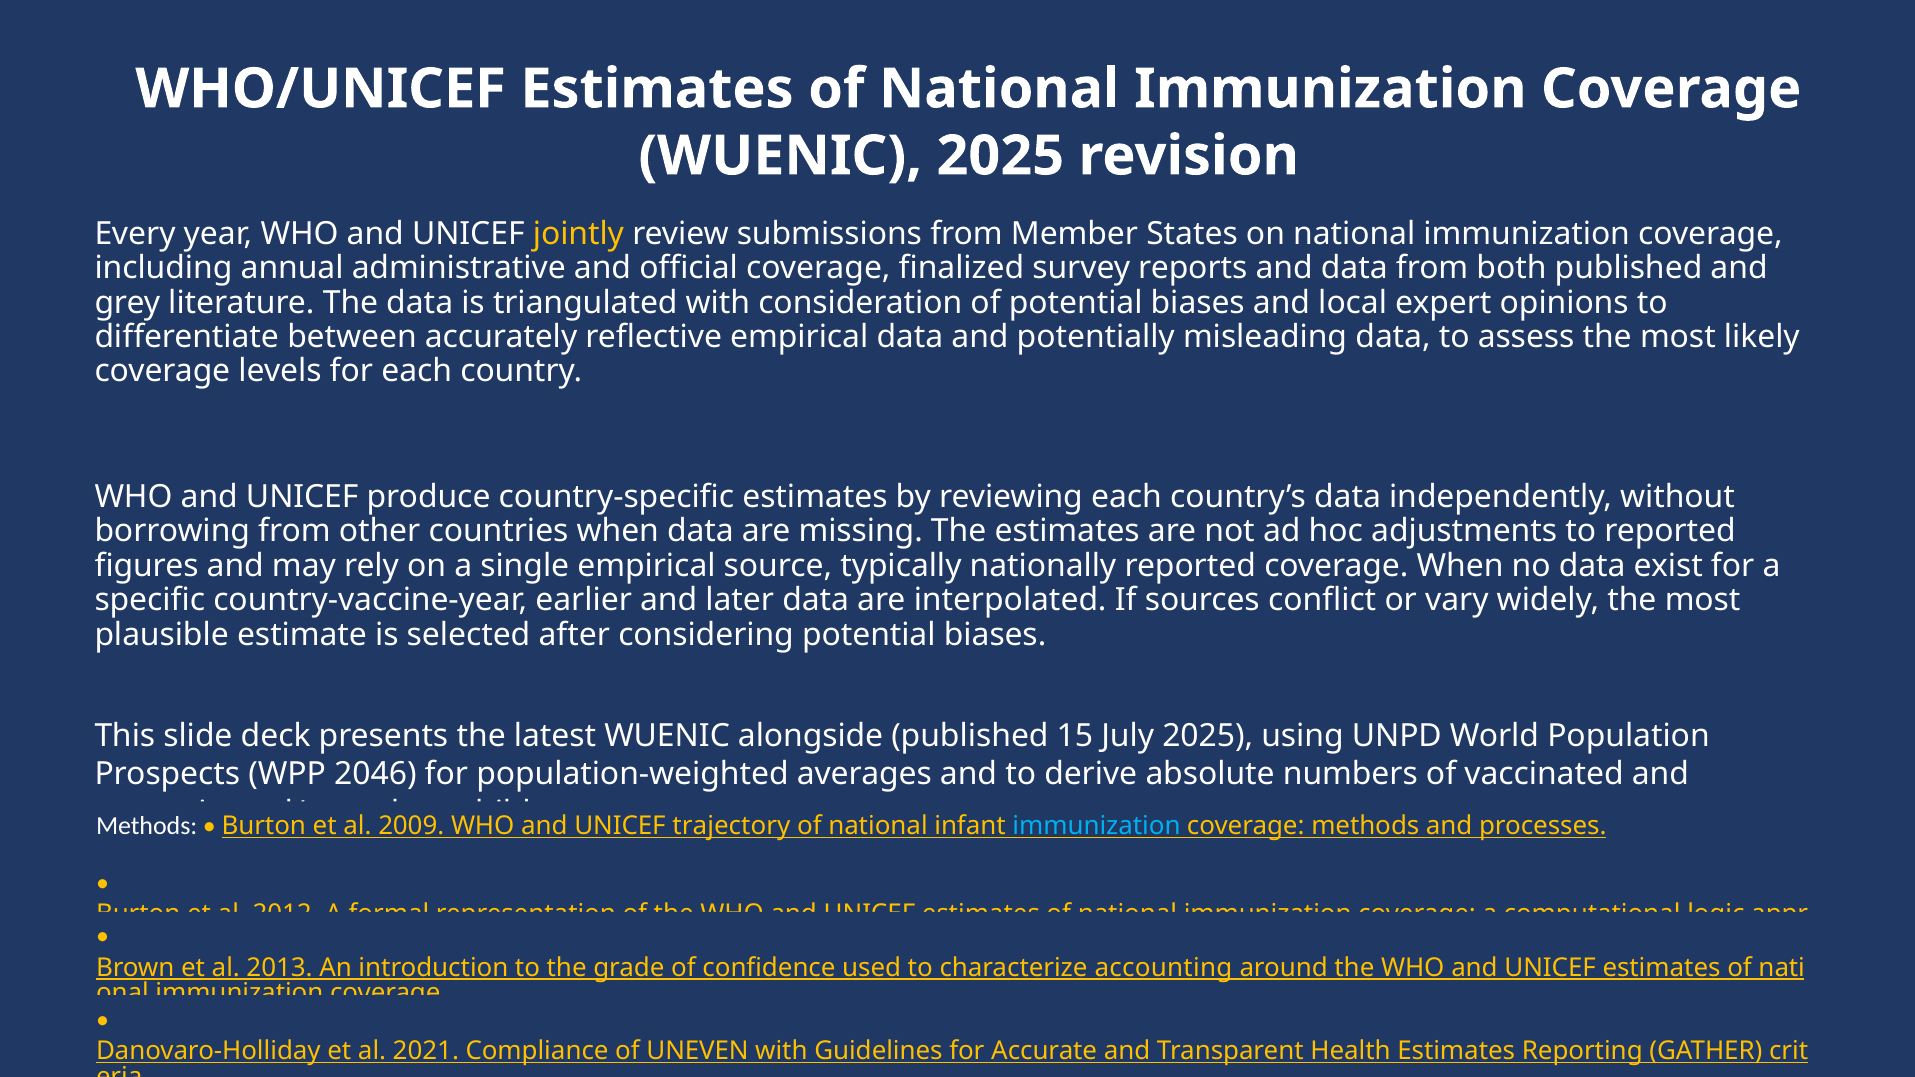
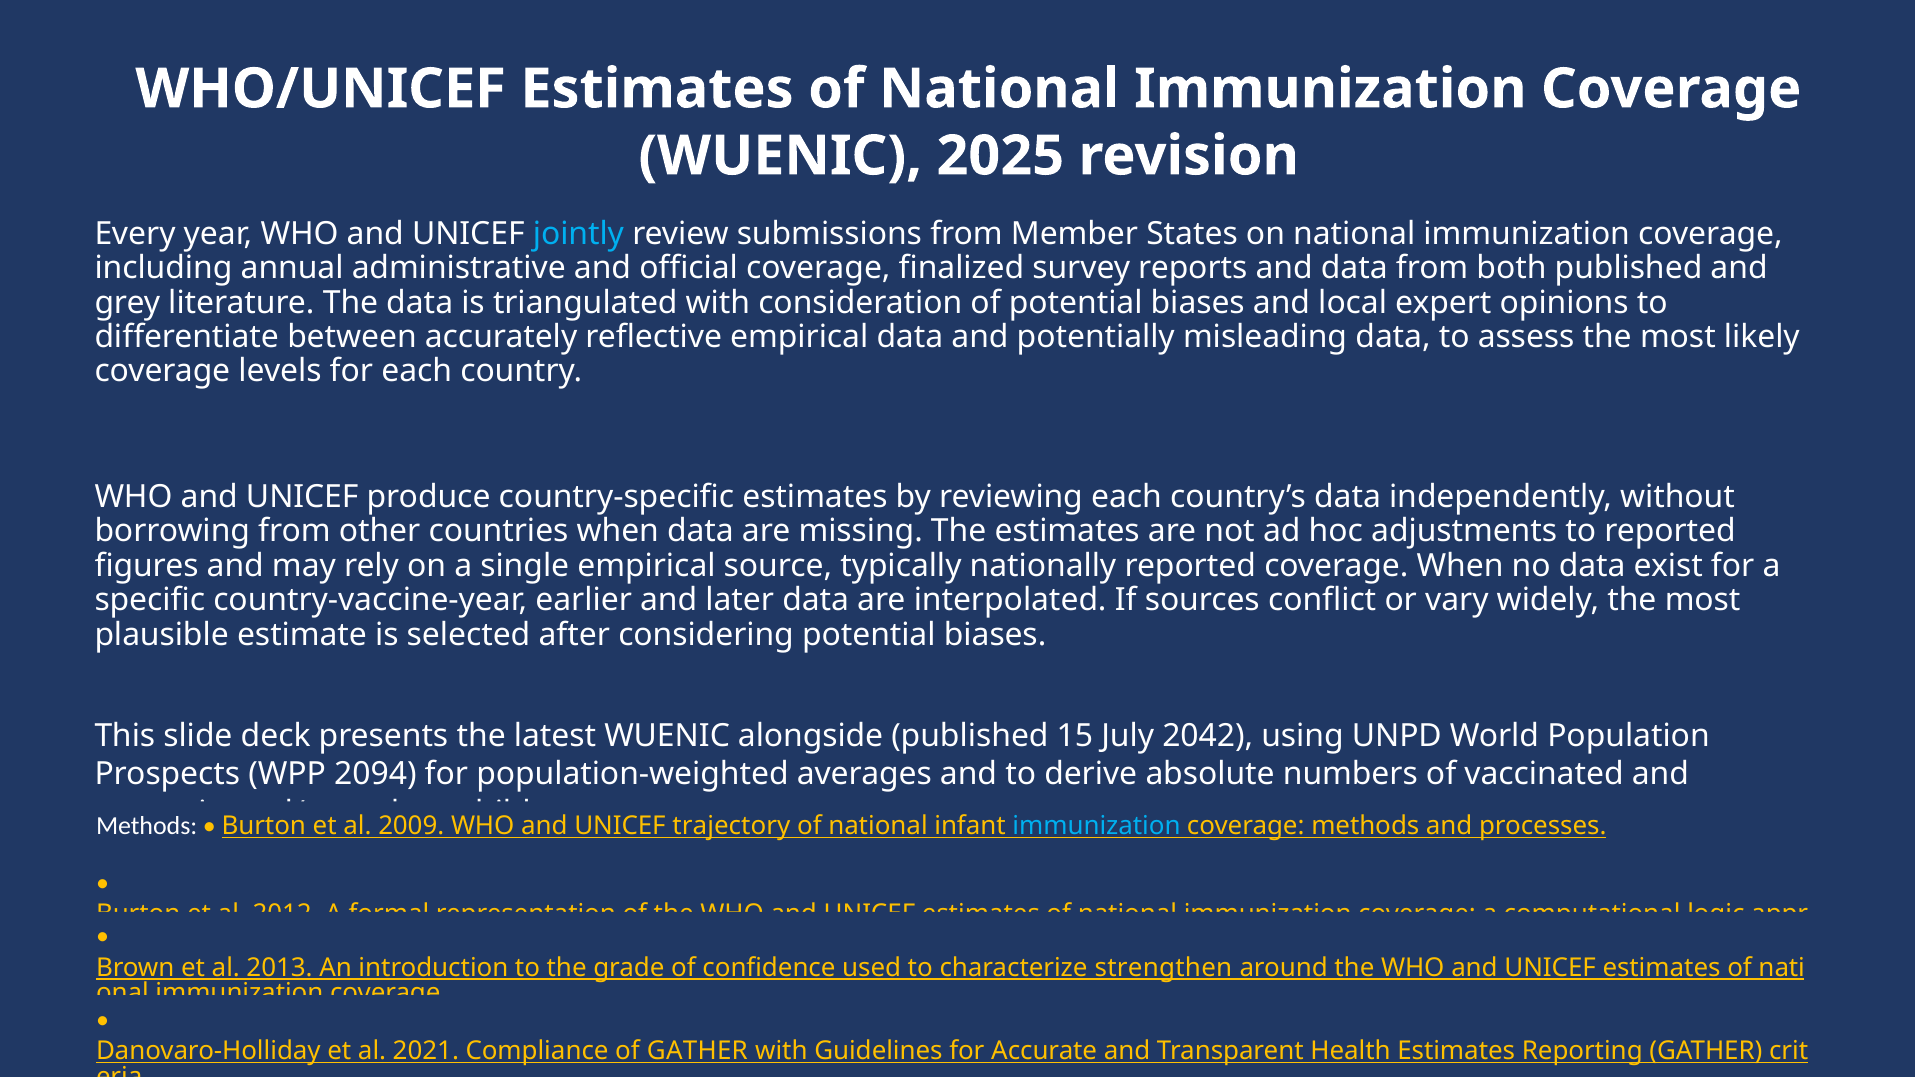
jointly colour: yellow -> light blue
July 2025: 2025 -> 2042
2046: 2046 -> 2094
accounting: accounting -> strengthen
of UNEVEN: UNEVEN -> GATHER
